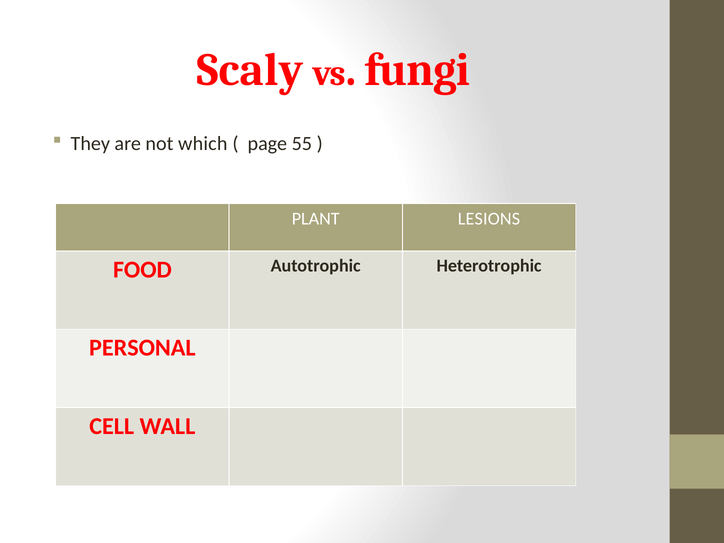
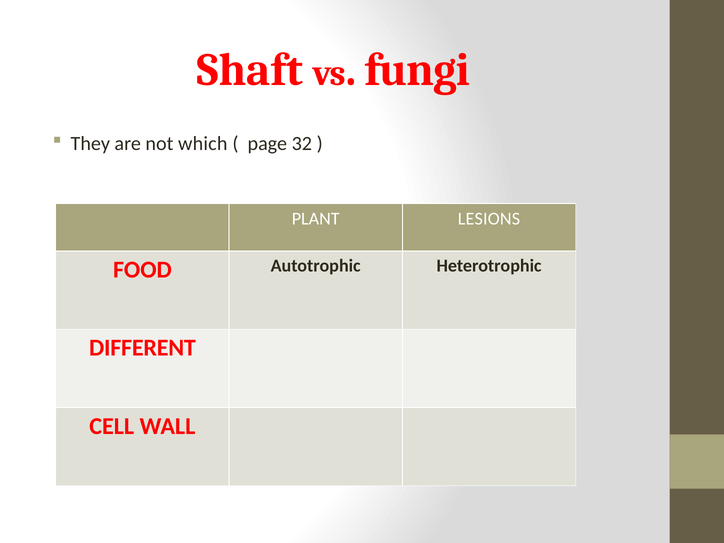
Scaly: Scaly -> Shaft
55: 55 -> 32
PERSONAL: PERSONAL -> DIFFERENT
